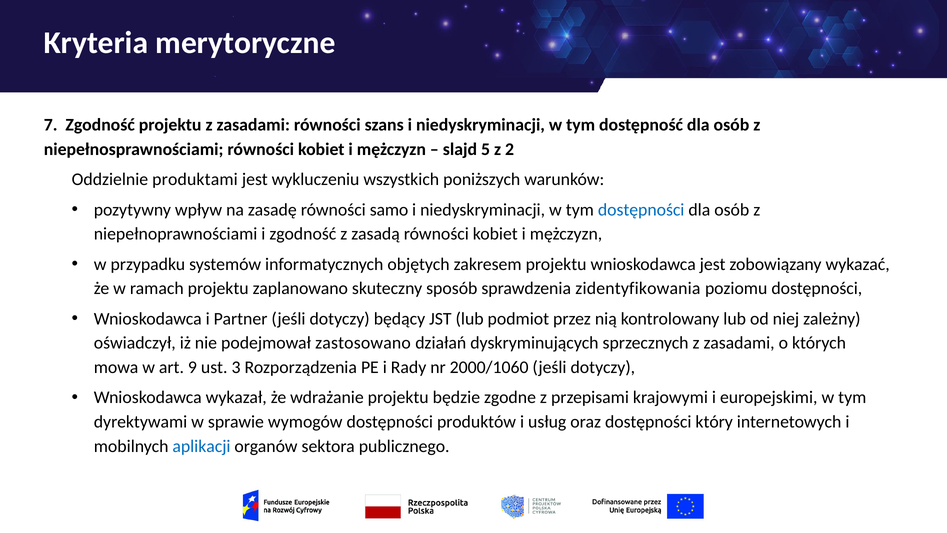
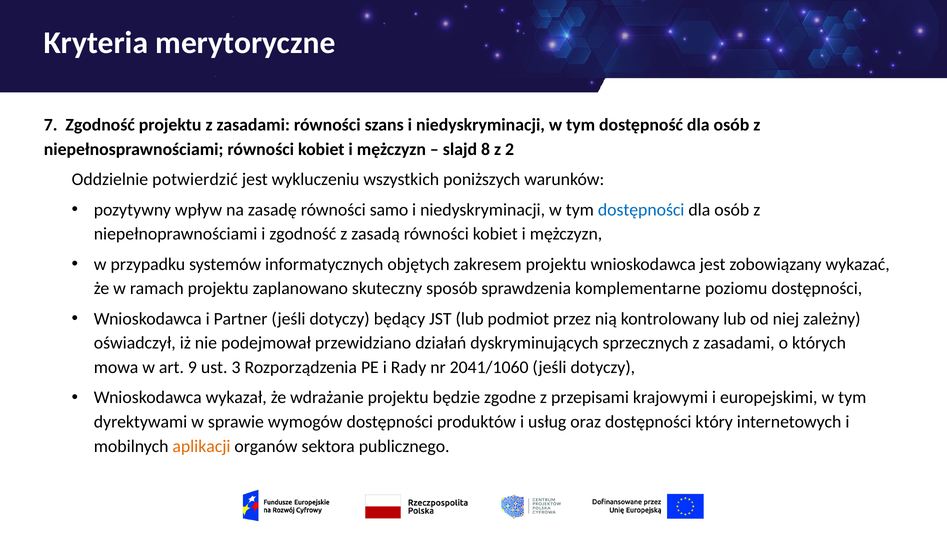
5: 5 -> 8
produktami: produktami -> potwierdzić
zidentyfikowania: zidentyfikowania -> komplementarne
zastosowano: zastosowano -> przewidziano
2000/1060: 2000/1060 -> 2041/1060
aplikacji colour: blue -> orange
